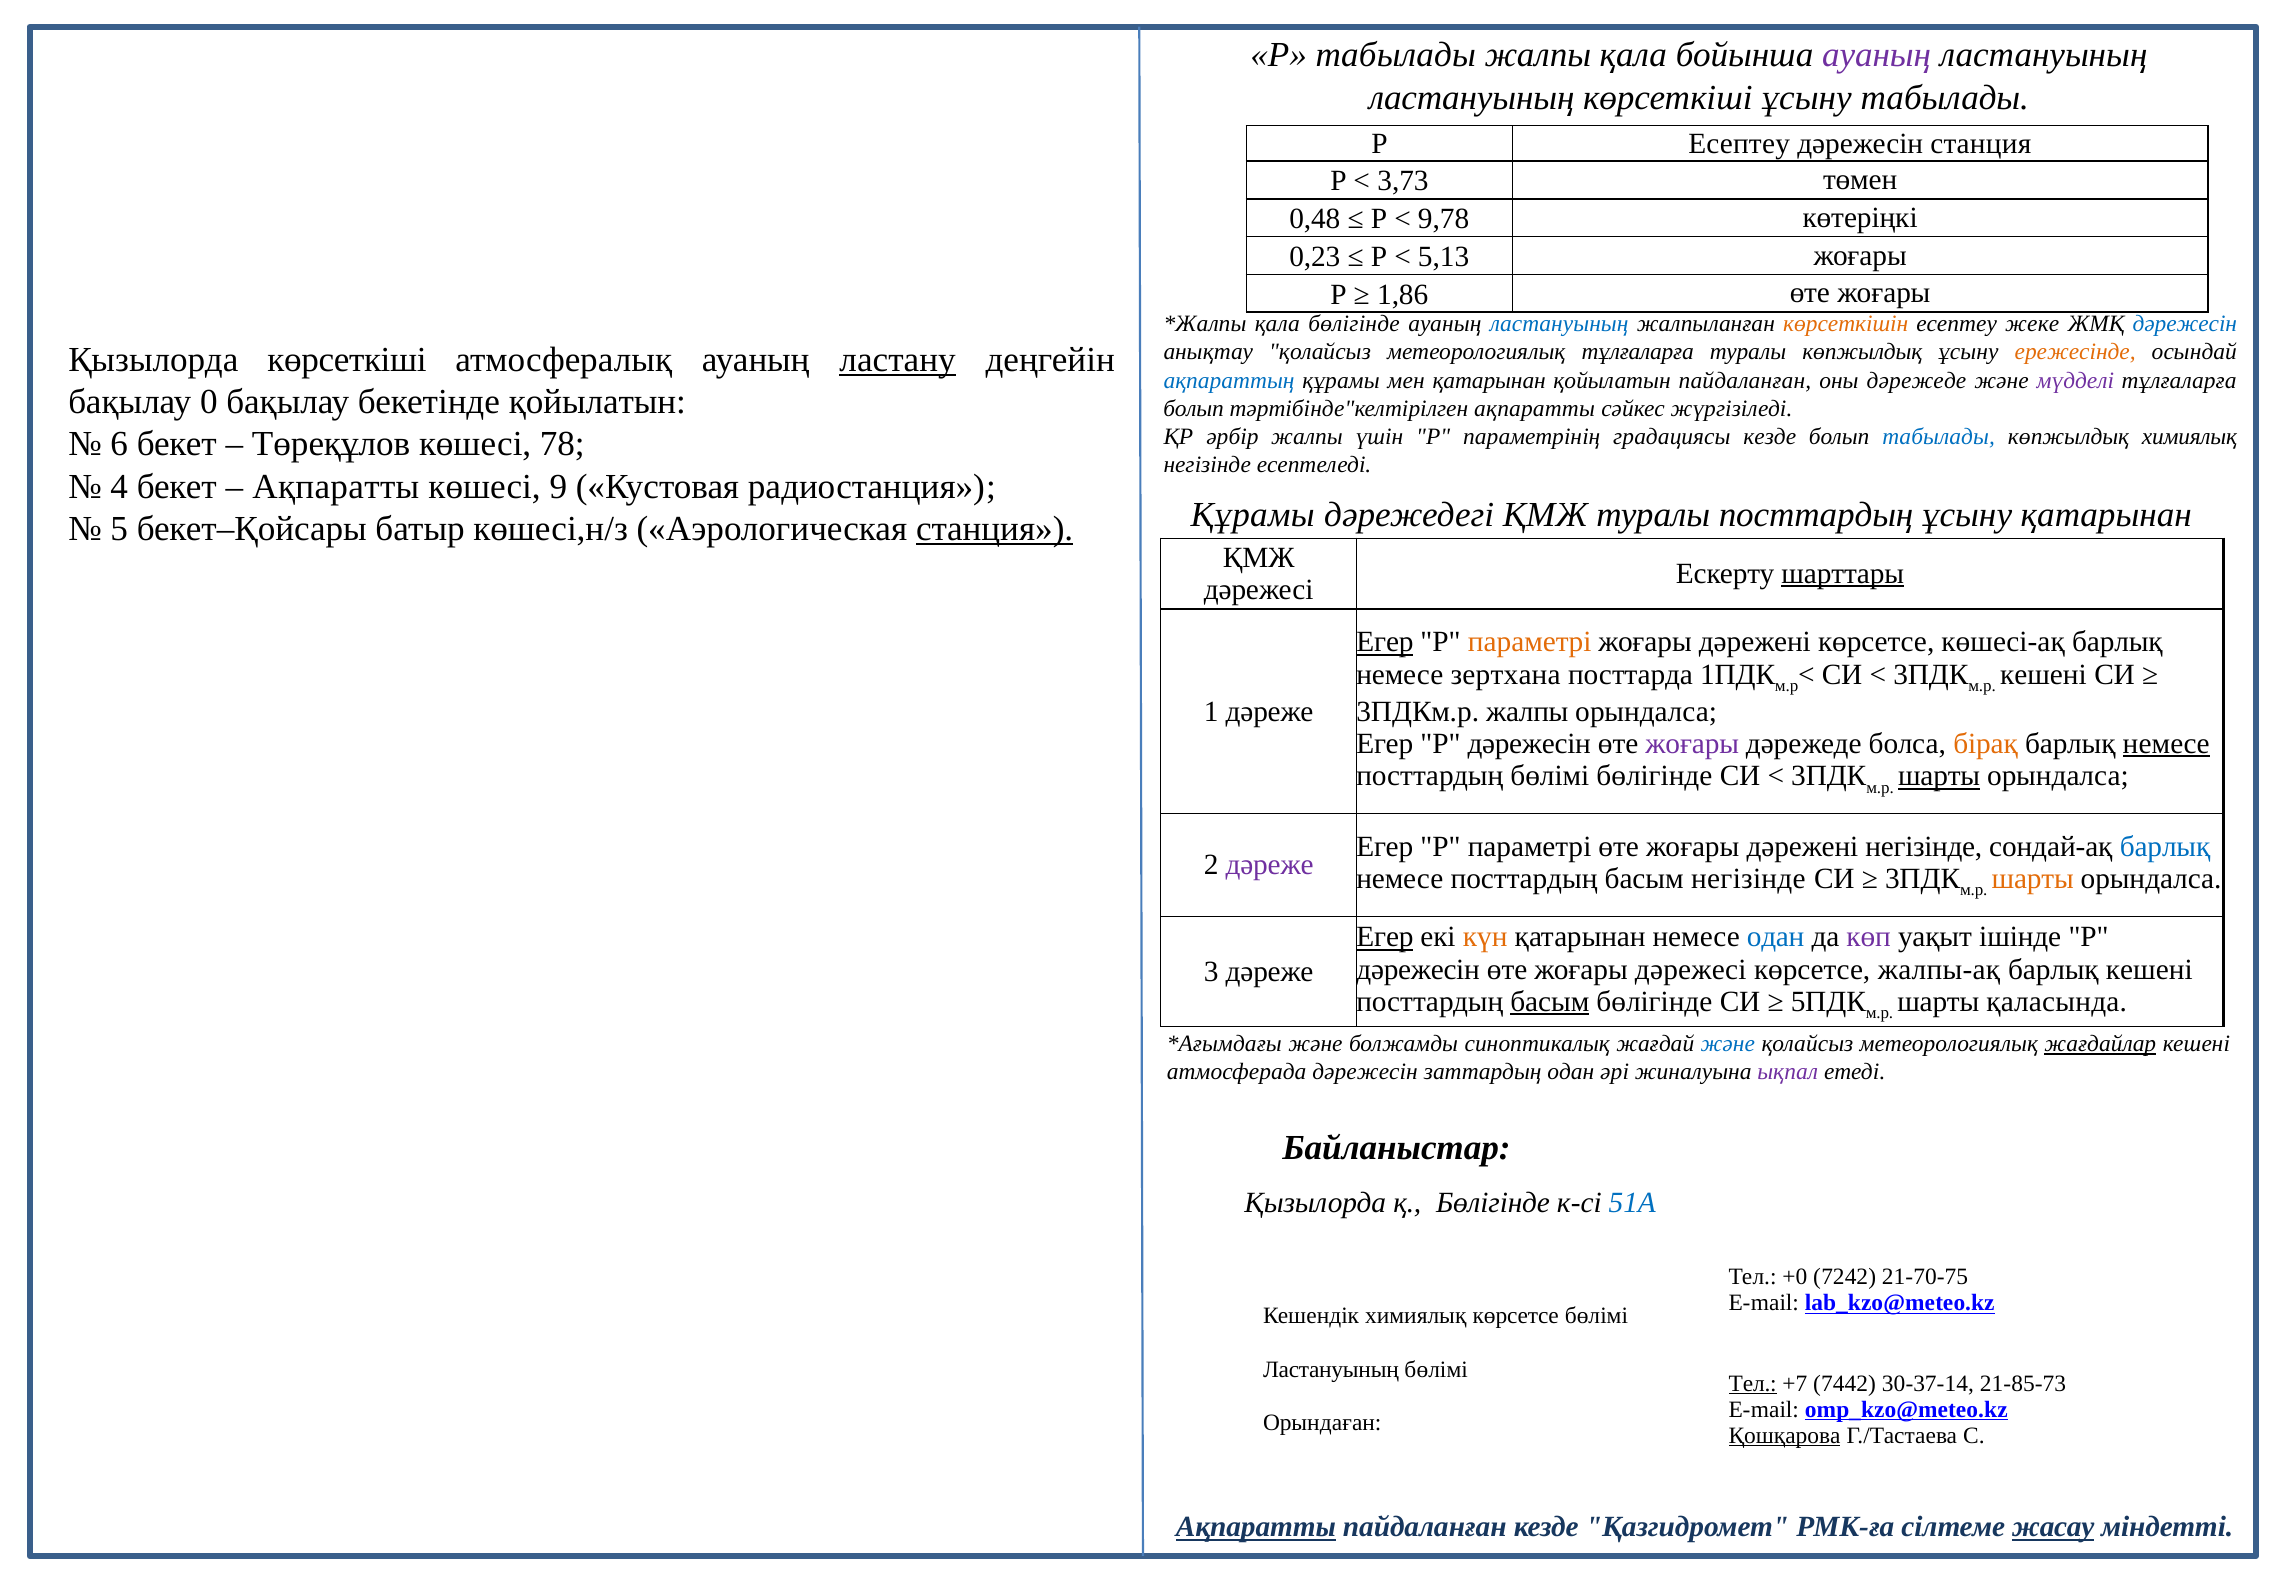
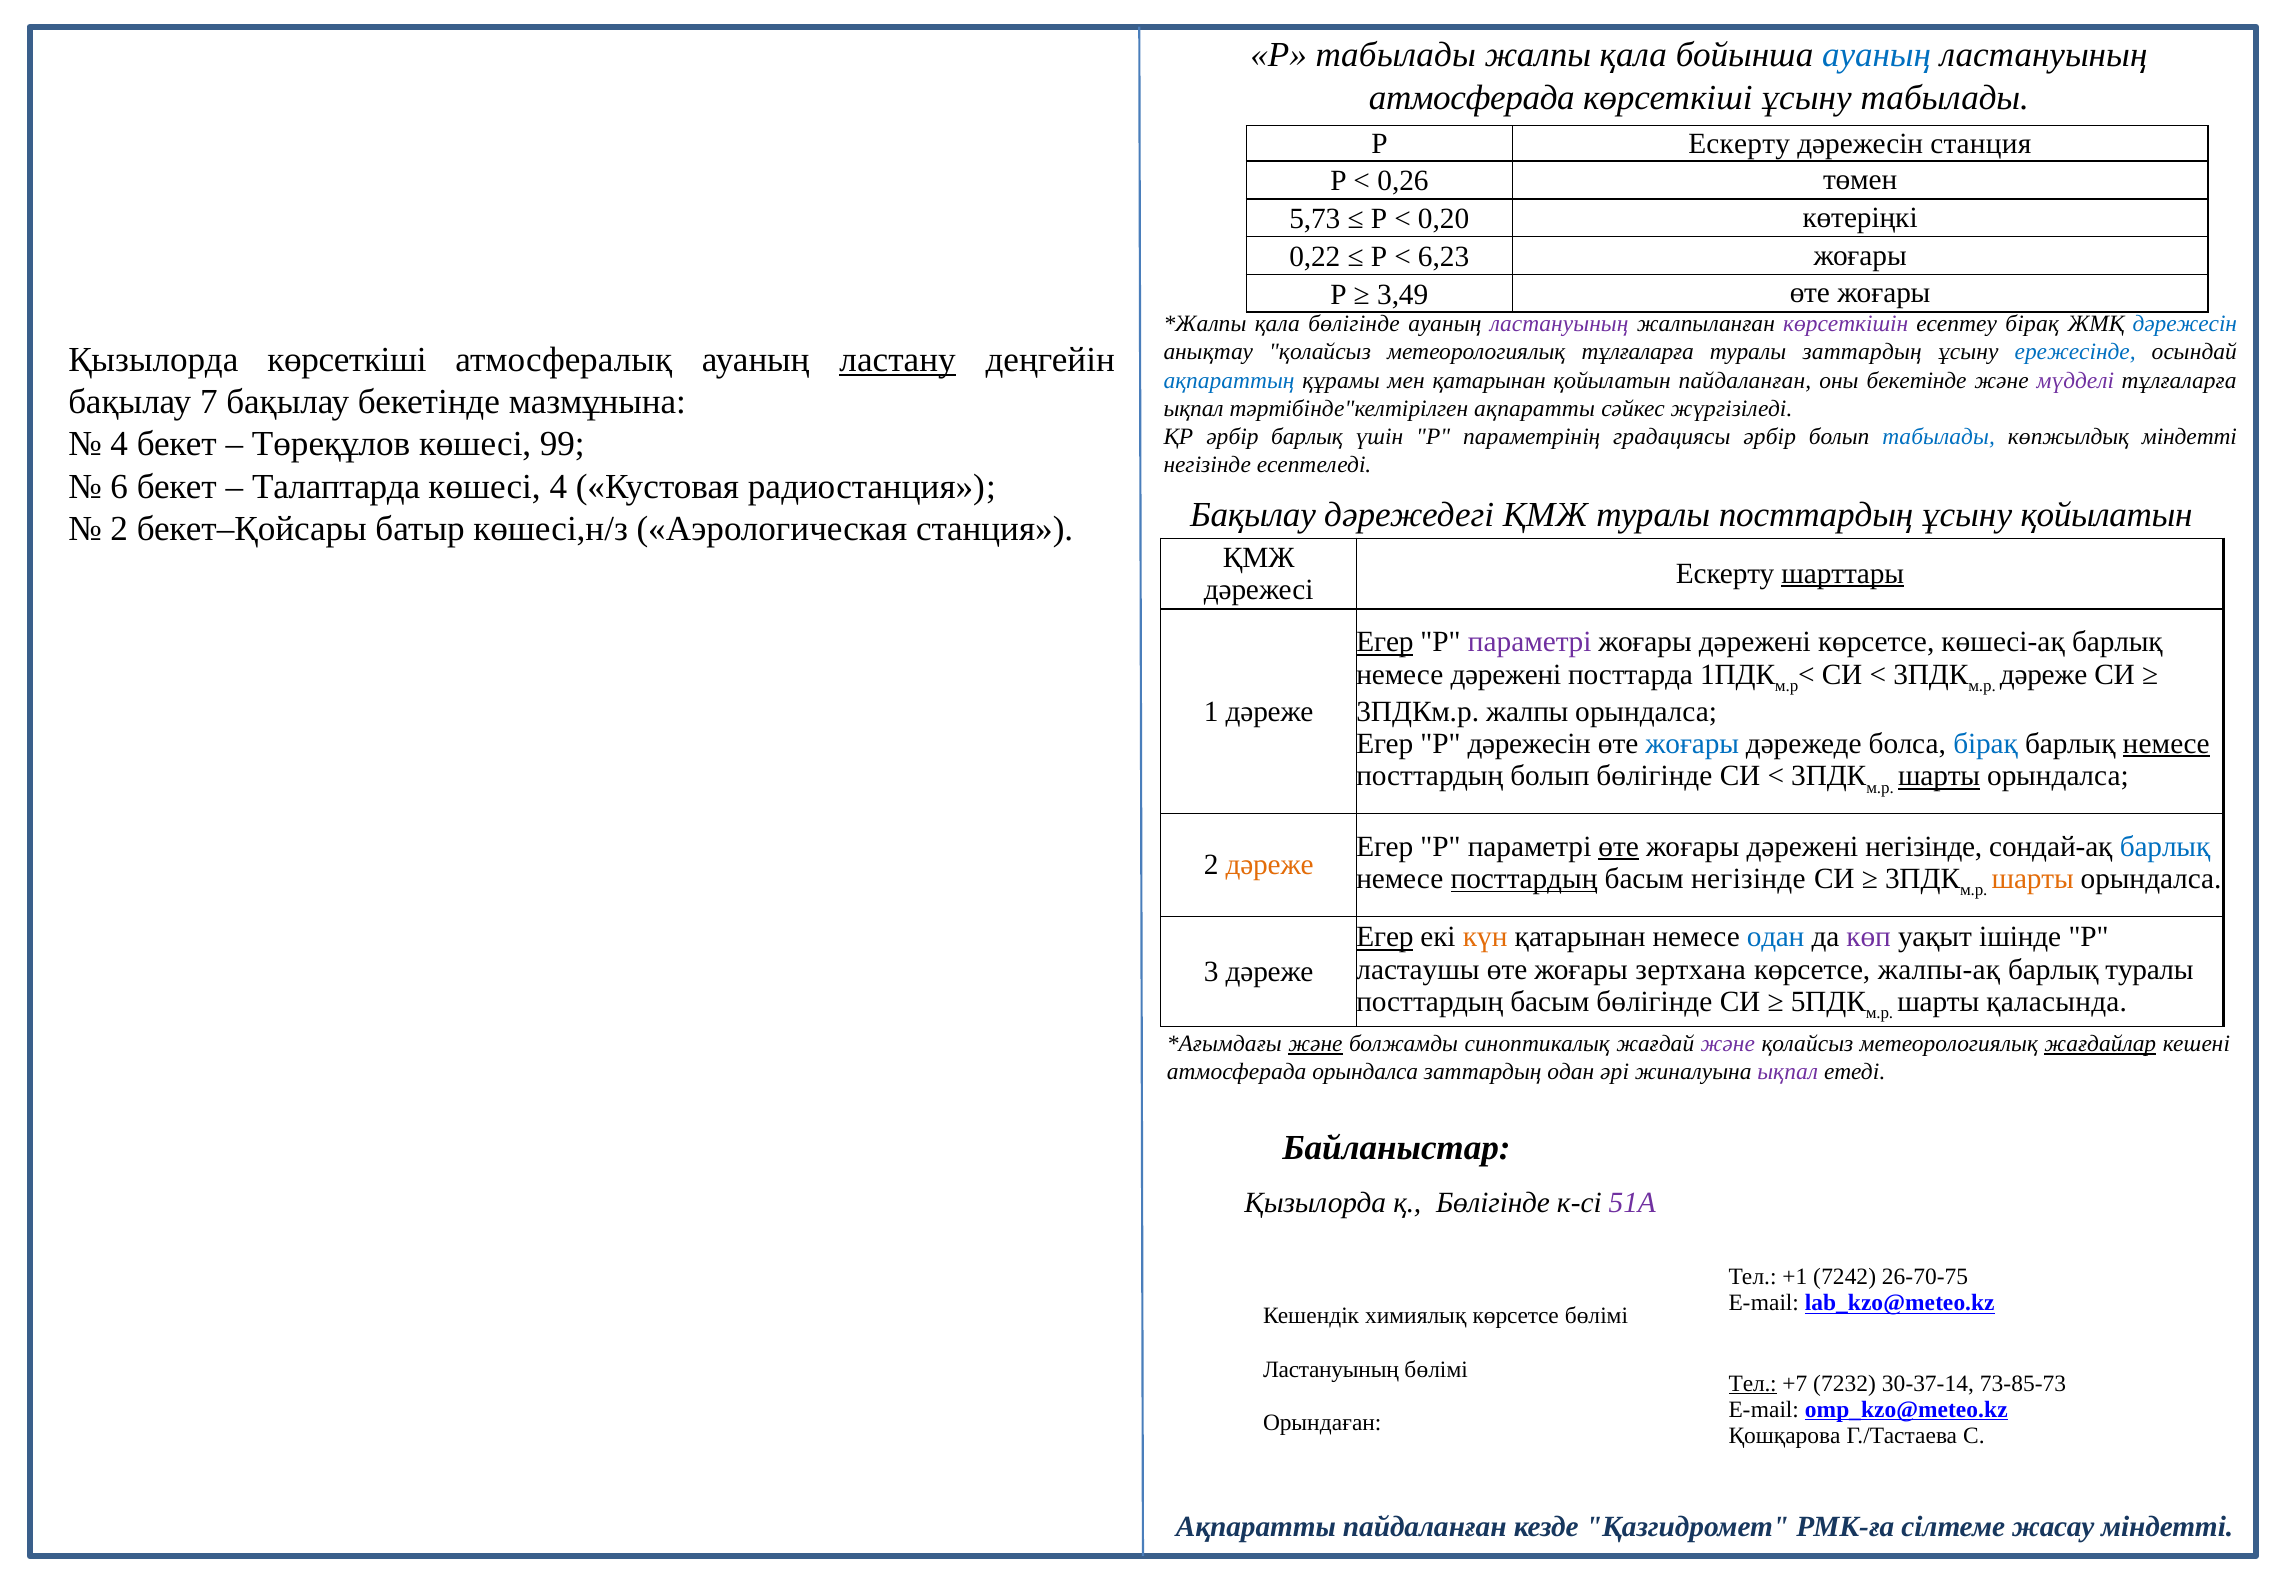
ауаның at (1877, 55) colour: purple -> blue
ластануының at (1472, 97): ластануының -> атмосферада
Р Есептеу: Есептеу -> Ескерту
3,73: 3,73 -> 0,26
0,48: 0,48 -> 5,73
9,78: 9,78 -> 0,20
0,23: 0,23 -> 0,22
5,13: 5,13 -> 6,23
1,86: 1,86 -> 3,49
ластануының at (1559, 324) colour: blue -> purple
көрсеткішін colour: orange -> purple
есептеу жеке: жеке -> бірақ
туралы көпжылдық: көпжылдық -> заттардың
ережесінде colour: orange -> blue
оны дәрежеде: дәрежеде -> бекетінде
0: 0 -> 7
бекетінде қойылатын: қойылатын -> мазмұнына
болып at (1194, 408): болып -> ықпал
әрбір жалпы: жалпы -> барлық
градациясы кезде: кезде -> әрбір
көпжылдық химиялық: химиялық -> міндетті
6 at (119, 444): 6 -> 4
78: 78 -> 99
4: 4 -> 6
Ақпаратты at (336, 486): Ақпаратты -> Талаптарда
көшесі 9: 9 -> 4
Құрамы at (1253, 514): Құрамы -> Бақылау
ұсыну қатарынан: қатарынан -> қойылатын
5 at (119, 529): 5 -> 2
станция at (995, 529) underline: present -> none
параметрі at (1530, 642) colour: orange -> purple
немесе зертхана: зертхана -> дәрежені
кешені at (2043, 674): кешені -> дәреже
жоғары at (1692, 744) colour: purple -> blue
бірақ at (1986, 744) colour: orange -> blue
посттардың бөлімі: бөлімі -> болып
өте at (1619, 846) underline: none -> present
дәреже at (1270, 865) colour: purple -> orange
посттардың at (1524, 879) underline: none -> present
дәрежесін at (1418, 969): дәрежесін -> ластаушы
жоғары дәрежесі: дәрежесі -> зертхана
барлық кешені: кешені -> туралы
басым at (1550, 1001) underline: present -> none
және at (1315, 1044) underline: none -> present
және at (1728, 1044) colour: blue -> purple
атмосферада дәрежесін: дәрежесін -> орындалса
51А colour: blue -> purple
+0: +0 -> +1
21-70-75: 21-70-75 -> 26-70-75
7442: 7442 -> 7232
21-85-73: 21-85-73 -> 73-85-73
Қошқарова underline: present -> none
Ақпаратты at (1256, 1527) underline: present -> none
жасау underline: present -> none
